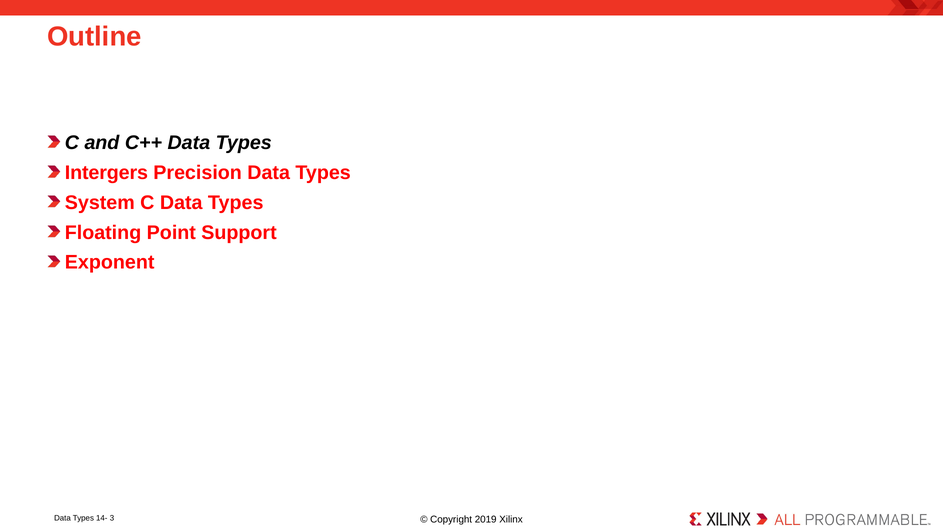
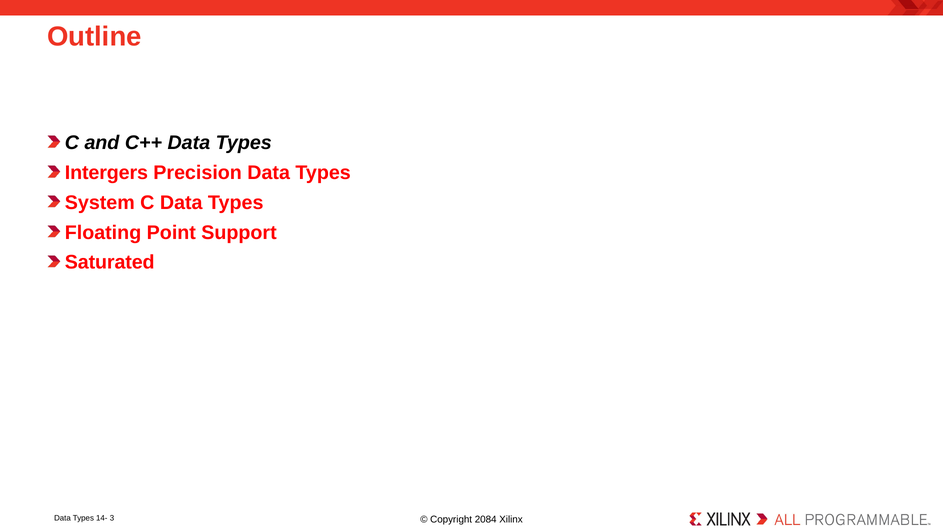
Exponent: Exponent -> Saturated
2019: 2019 -> 2084
